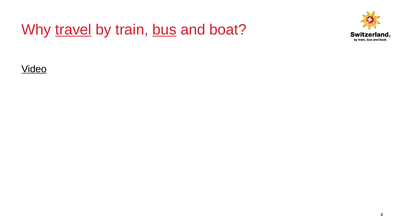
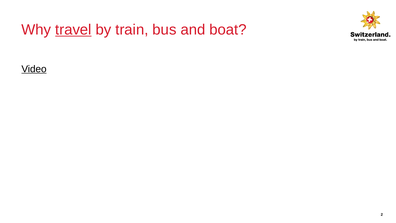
bus underline: present -> none
